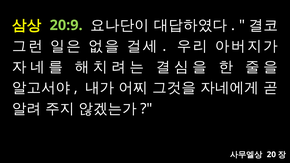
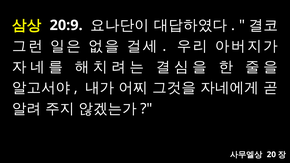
20:9 colour: light green -> white
